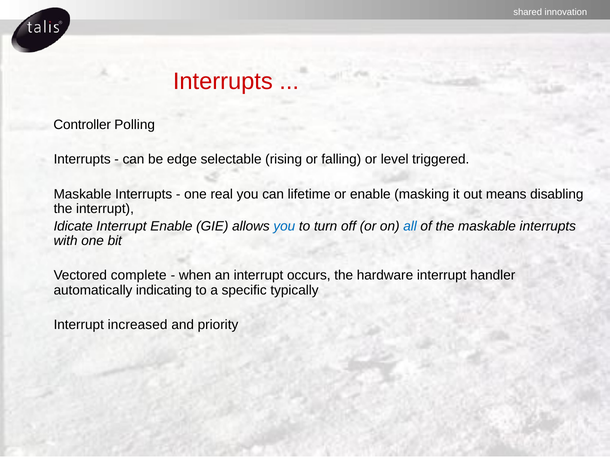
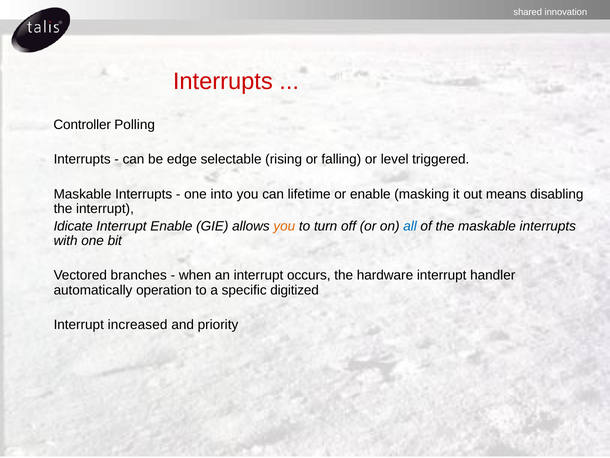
real: real -> into
you at (284, 226) colour: blue -> orange
complete: complete -> branches
indicating: indicating -> operation
typically: typically -> digitized
